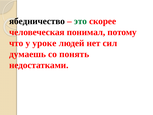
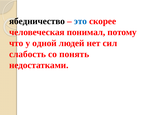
это colour: green -> blue
уроке: уроке -> одной
думаешь: думаешь -> слабость
